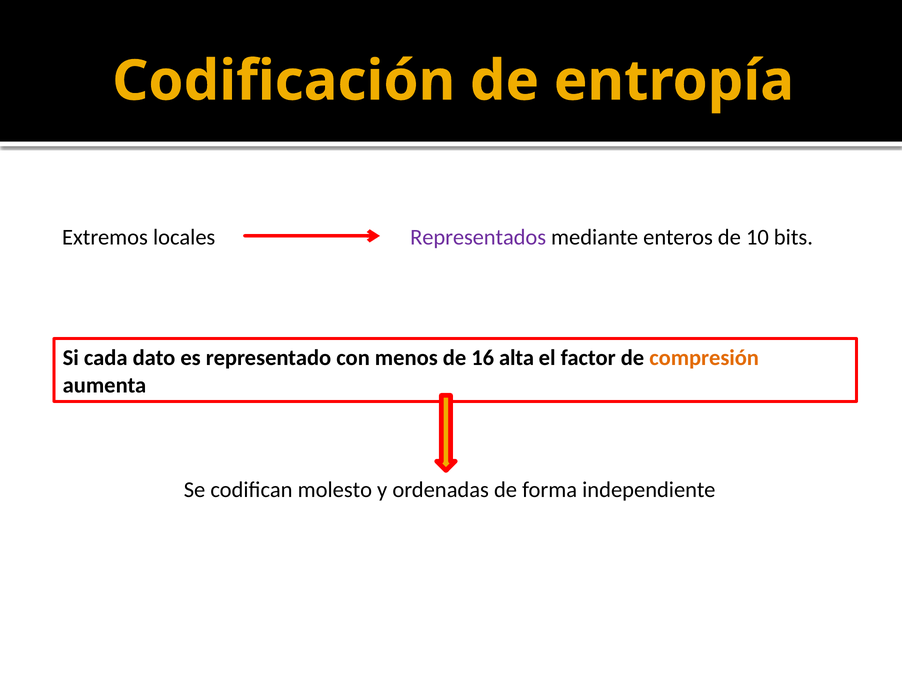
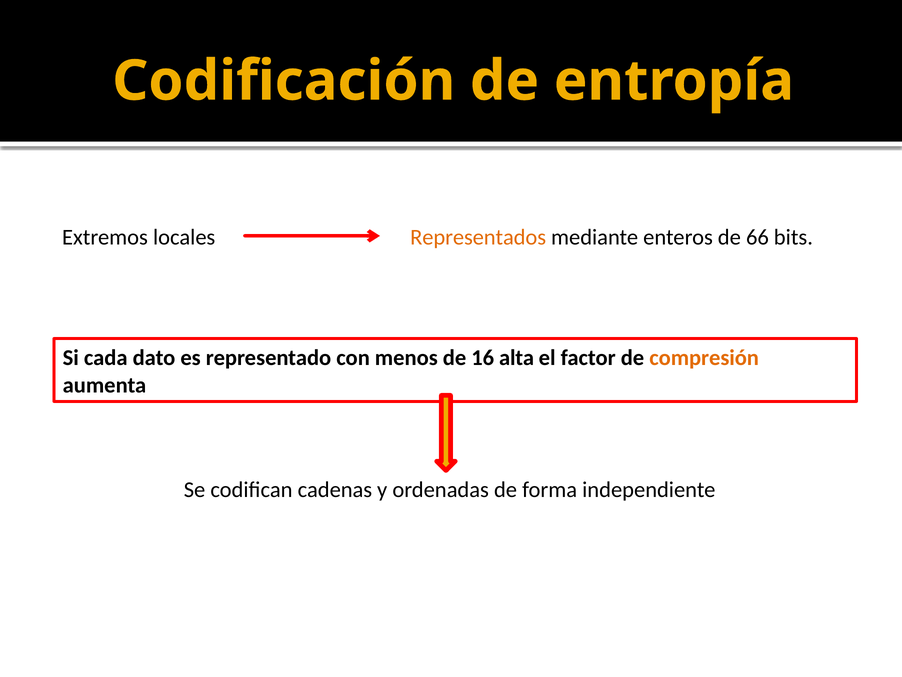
Representados colour: purple -> orange
10: 10 -> 66
molesto: molesto -> cadenas
